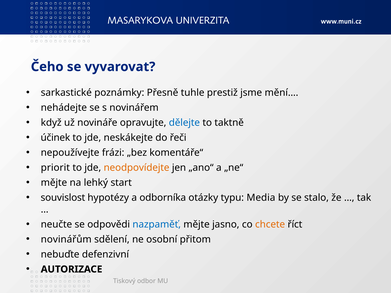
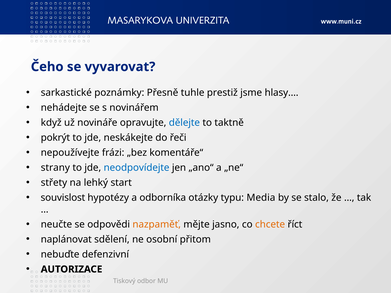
mění…: mění… -> hlasy…
účinek: účinek -> pokrýt
priorit: priorit -> strany
neodpovídejte colour: orange -> blue
mějte at (54, 183): mějte -> střety
nazpaměť colour: blue -> orange
novinářům: novinářům -> naplánovat
